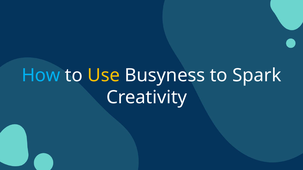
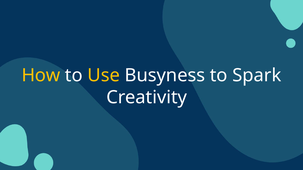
How colour: light blue -> yellow
